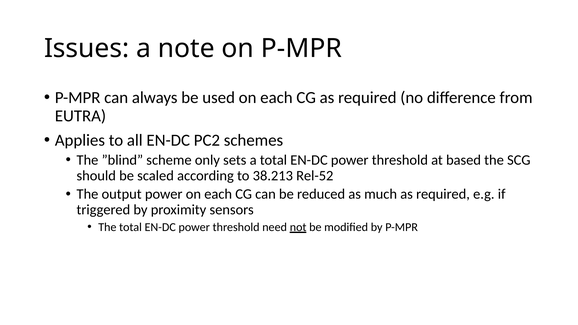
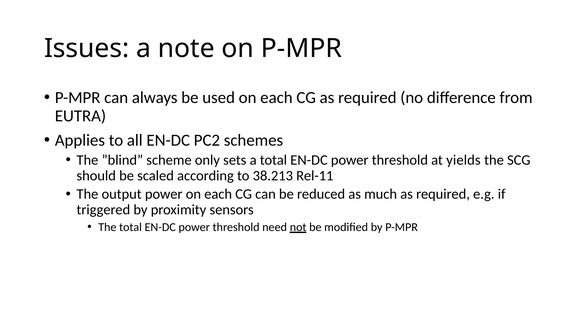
based: based -> yields
Rel-52: Rel-52 -> Rel-11
